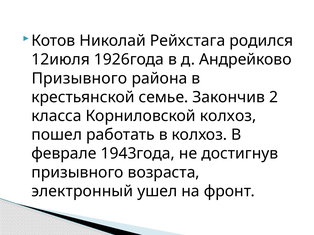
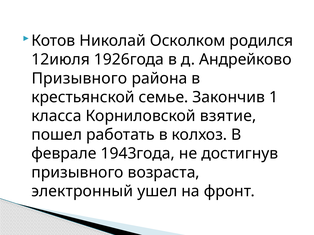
Рейхстага: Рейхстага -> Осколком
2: 2 -> 1
Корниловской колхоз: колхоз -> взятие
